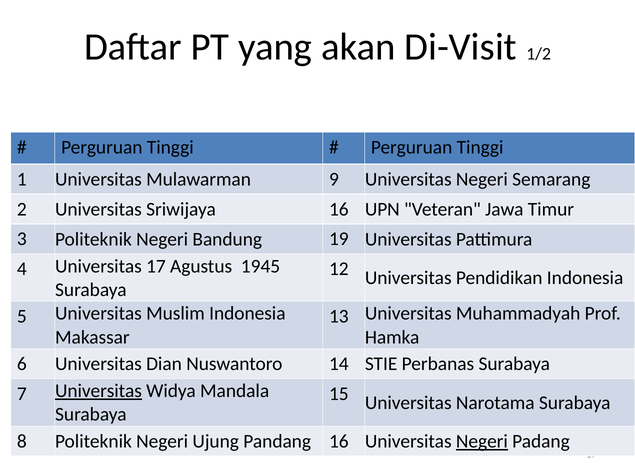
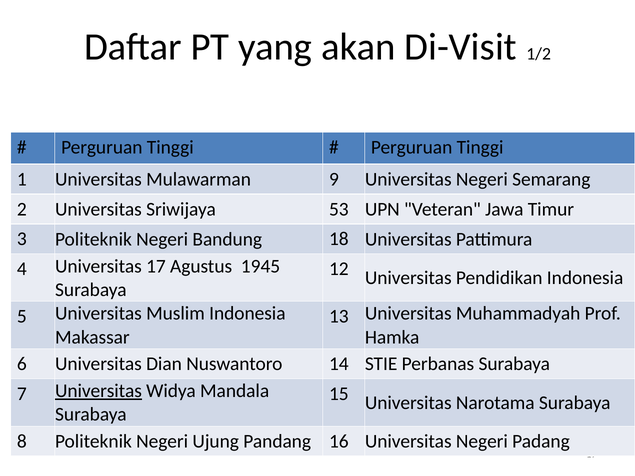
Sriwijaya 16: 16 -> 53
19: 19 -> 18
Negeri at (482, 442) underline: present -> none
